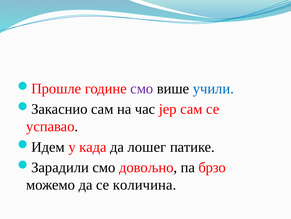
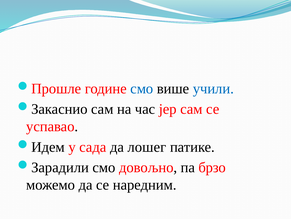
смо at (142, 88) colour: purple -> blue
када: када -> сада
количина: количина -> наредним
